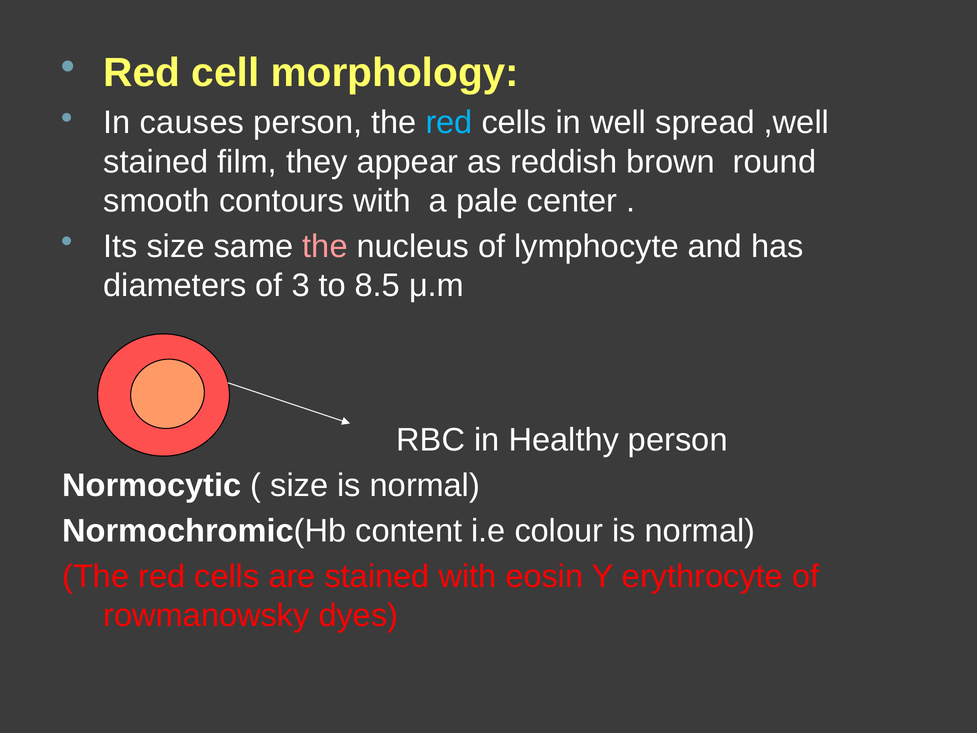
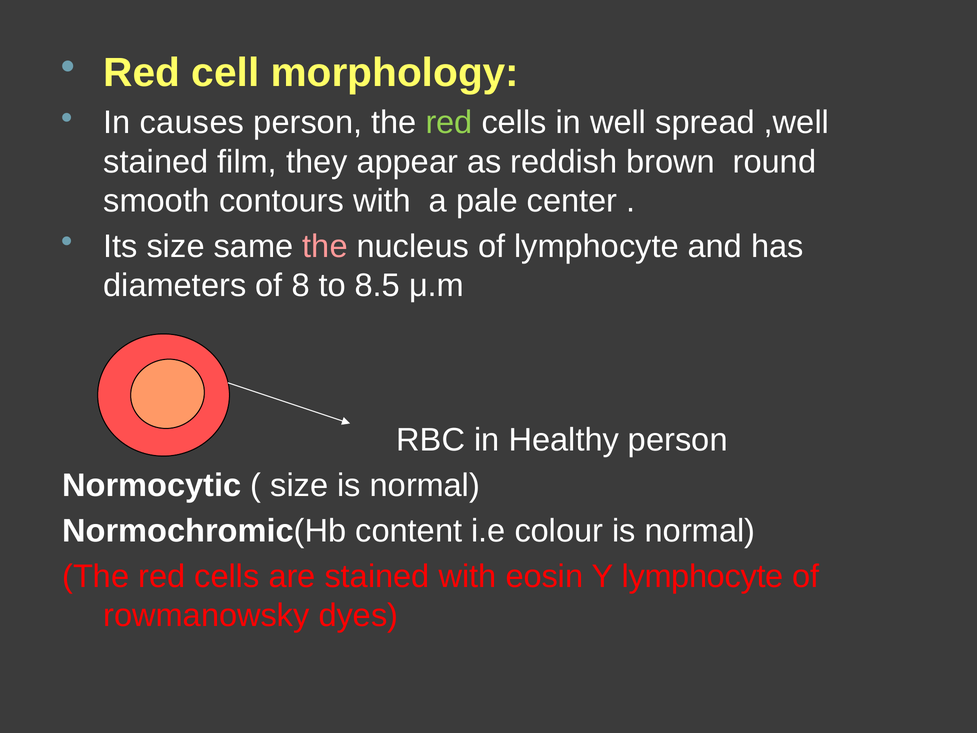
red at (449, 123) colour: light blue -> light green
3: 3 -> 8
Y erythrocyte: erythrocyte -> lymphocyte
